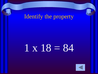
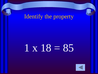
84: 84 -> 85
